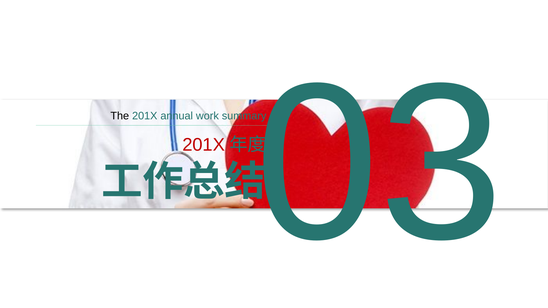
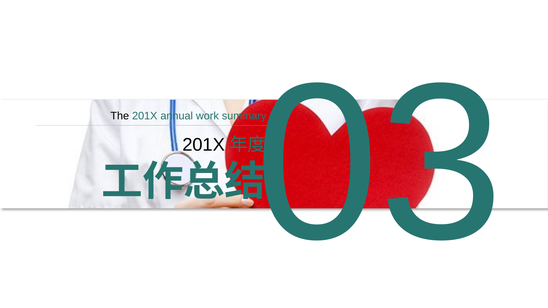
201X at (204, 145) colour: red -> black
